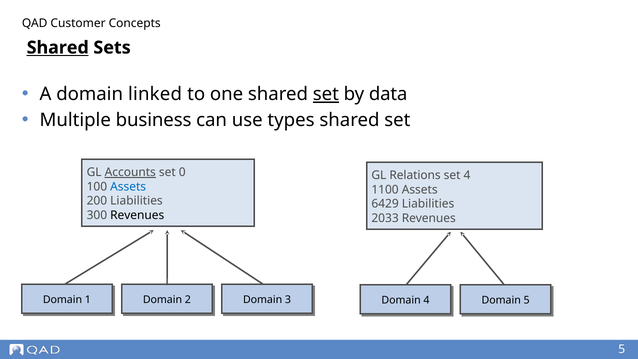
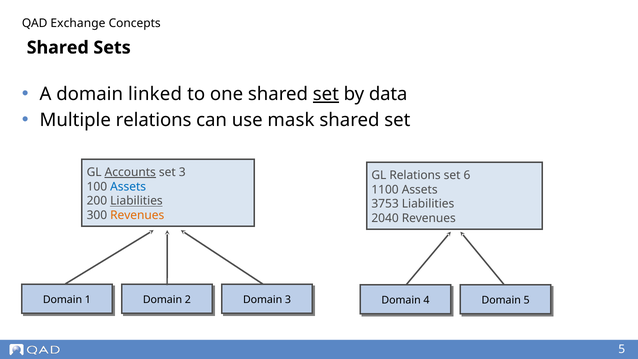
Customer: Customer -> Exchange
Shared at (58, 48) underline: present -> none
Multiple business: business -> relations
types: types -> mask
set 0: 0 -> 3
set 4: 4 -> 6
Liabilities at (136, 201) underline: none -> present
6429: 6429 -> 3753
Revenues at (137, 215) colour: black -> orange
2033: 2033 -> 2040
